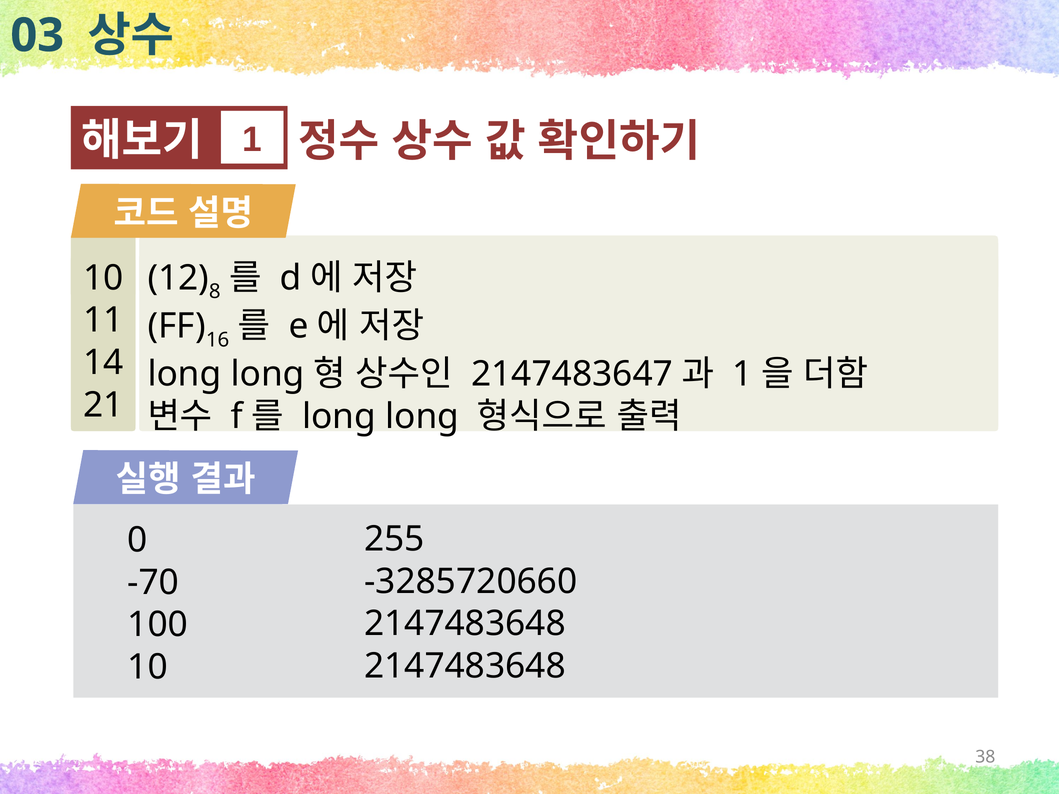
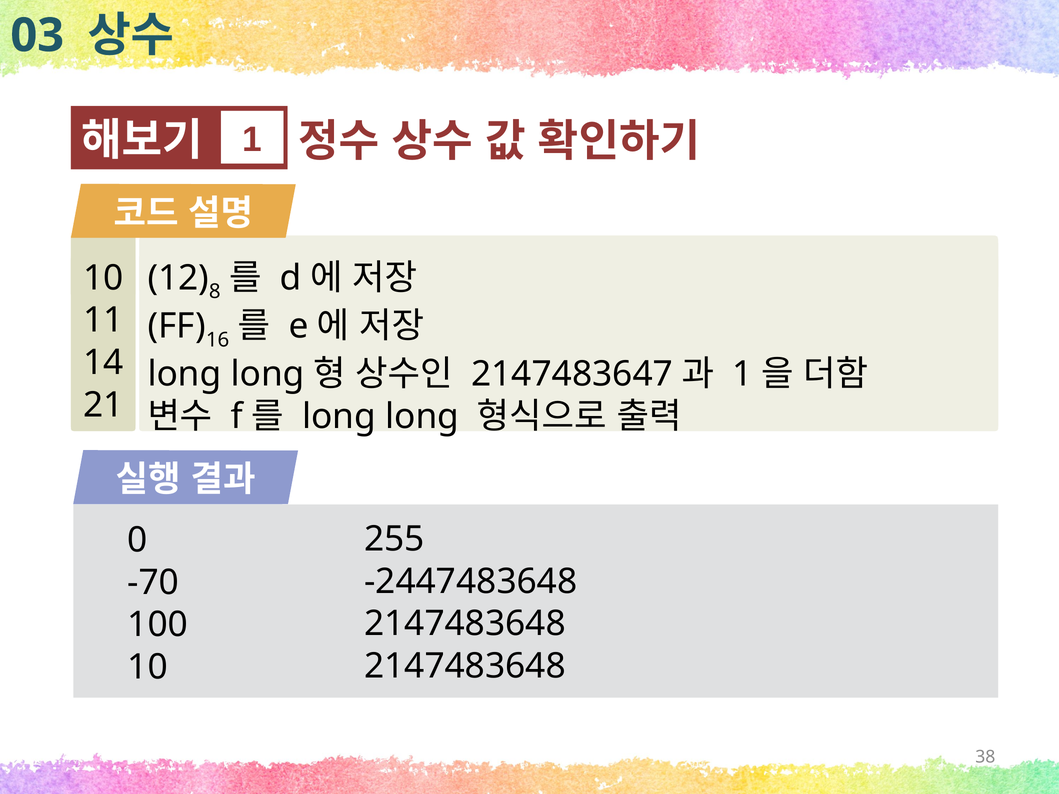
-3285720660: -3285720660 -> -2447483648
